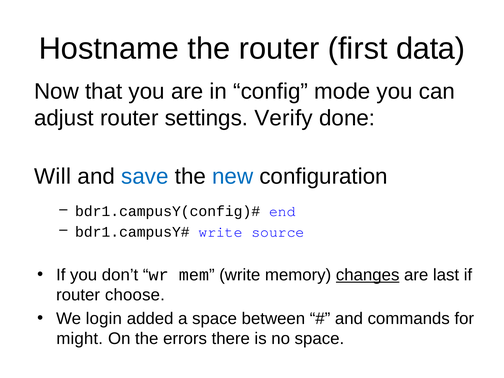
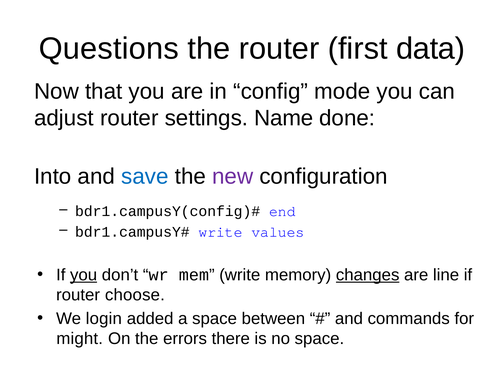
Hostname: Hostname -> Questions
Verify: Verify -> Name
Will: Will -> Into
new colour: blue -> purple
source: source -> values
you at (84, 275) underline: none -> present
last: last -> line
